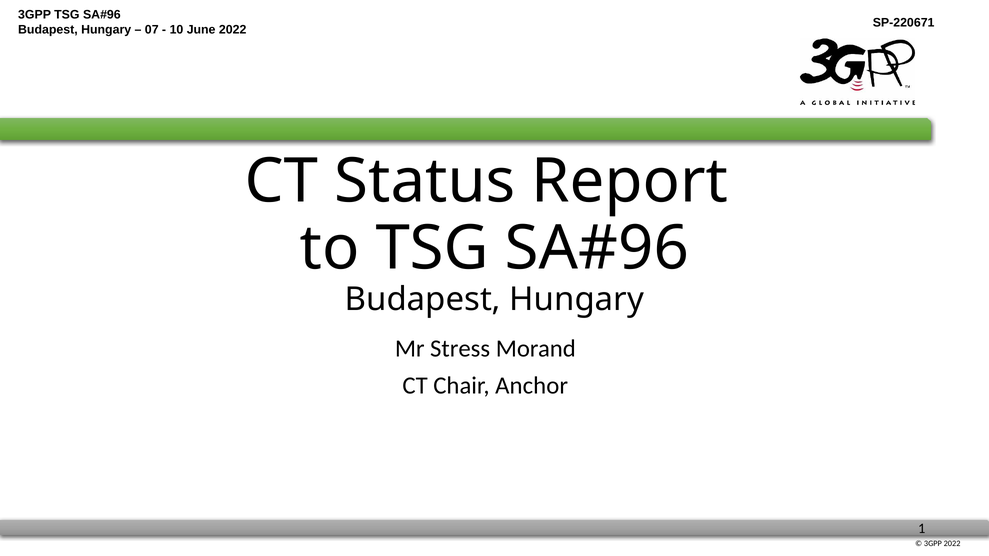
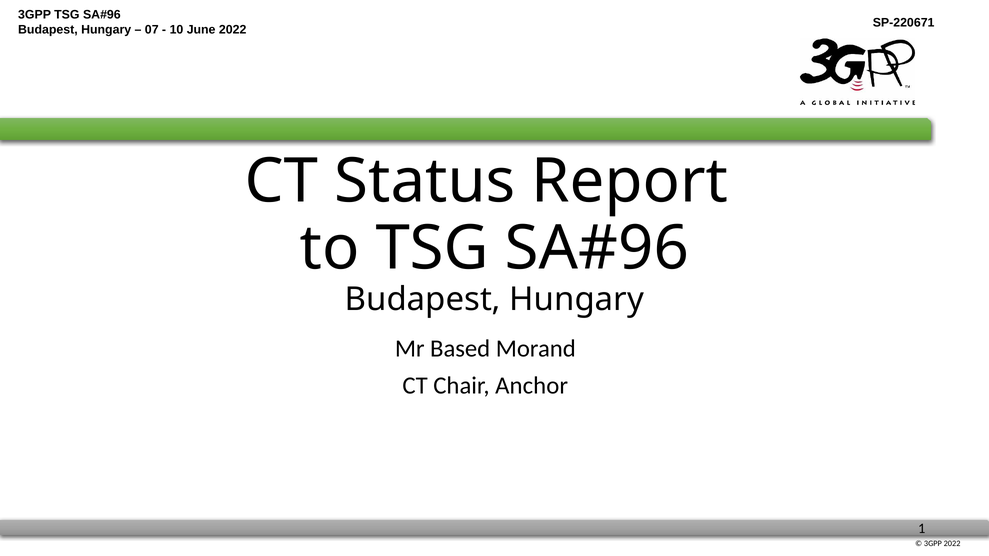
Stress: Stress -> Based
